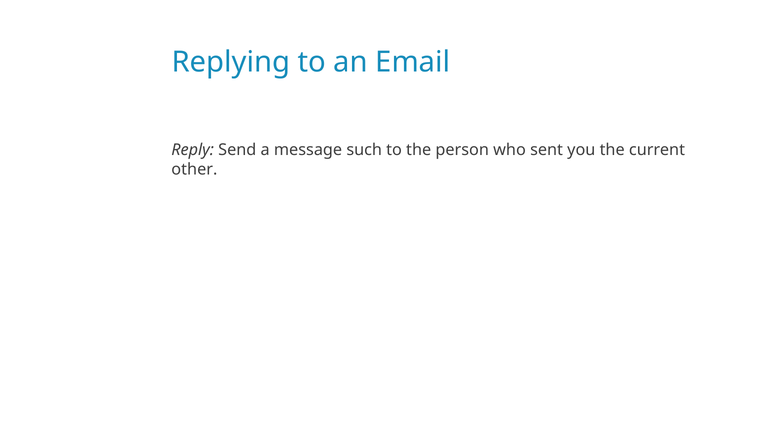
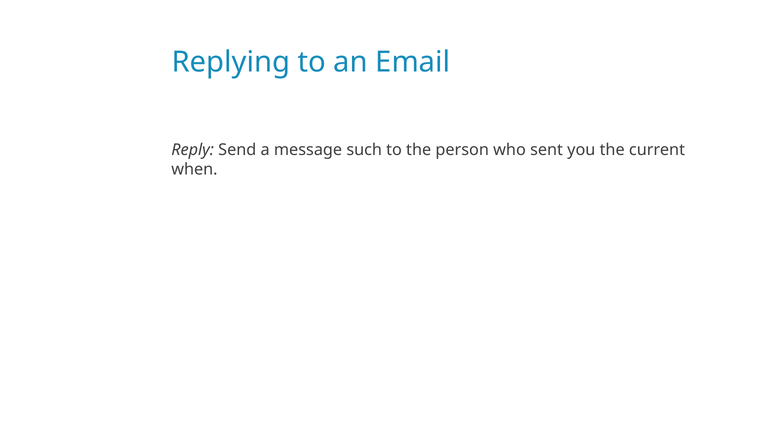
other: other -> when
